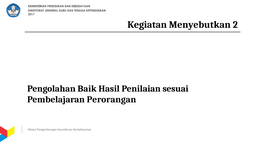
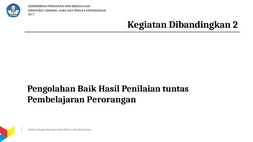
Menyebutkan: Menyebutkan -> Dibandingkan
sesuai: sesuai -> tuntas
